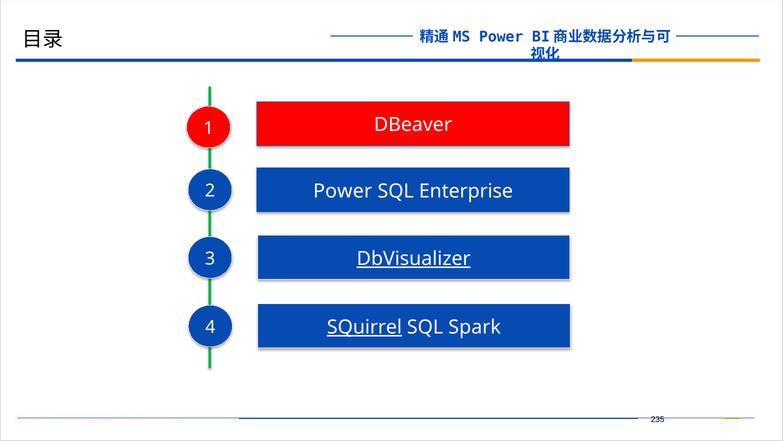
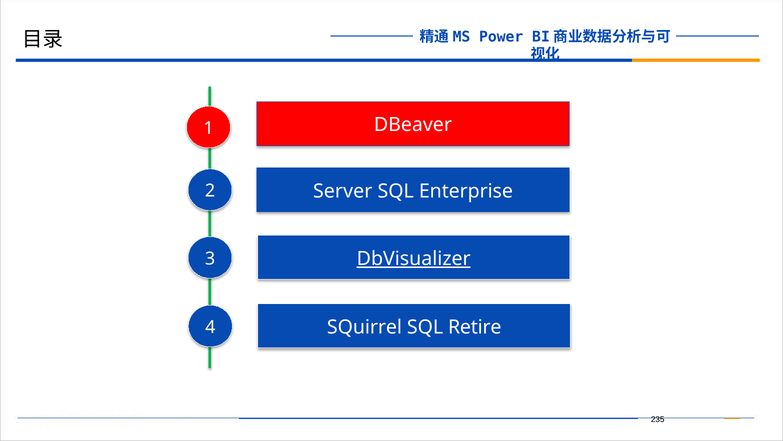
Power at (343, 191): Power -> Server
SQuirrel underline: present -> none
Spark: Spark -> Retire
